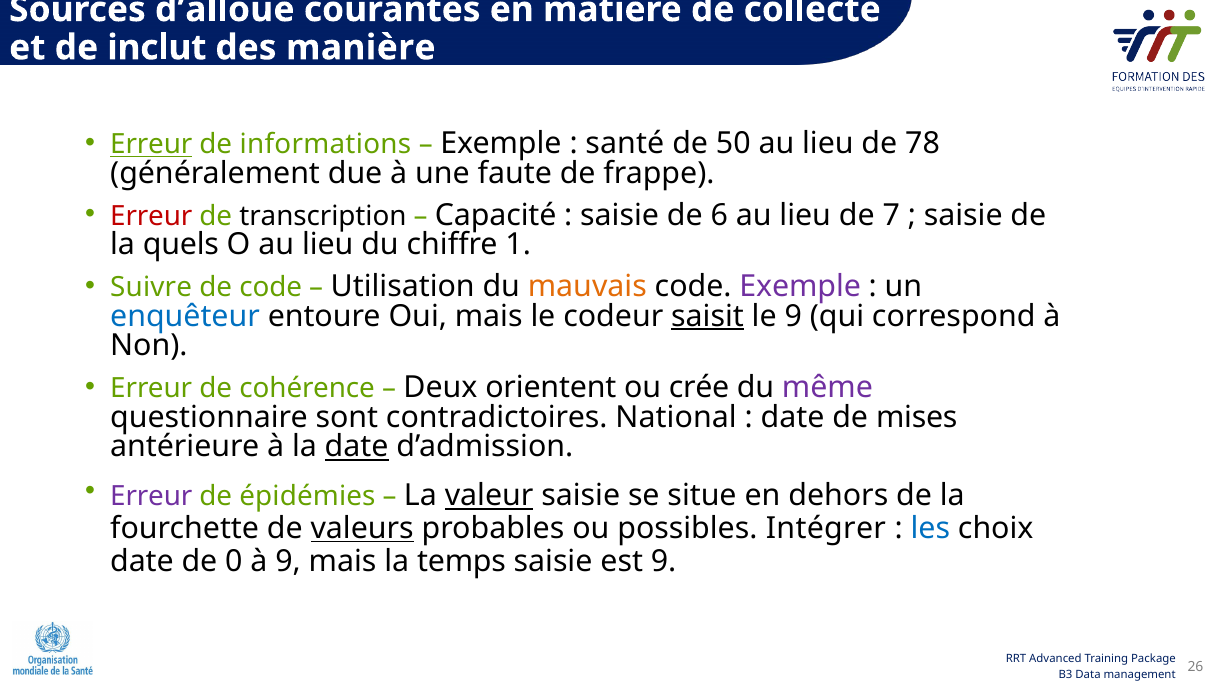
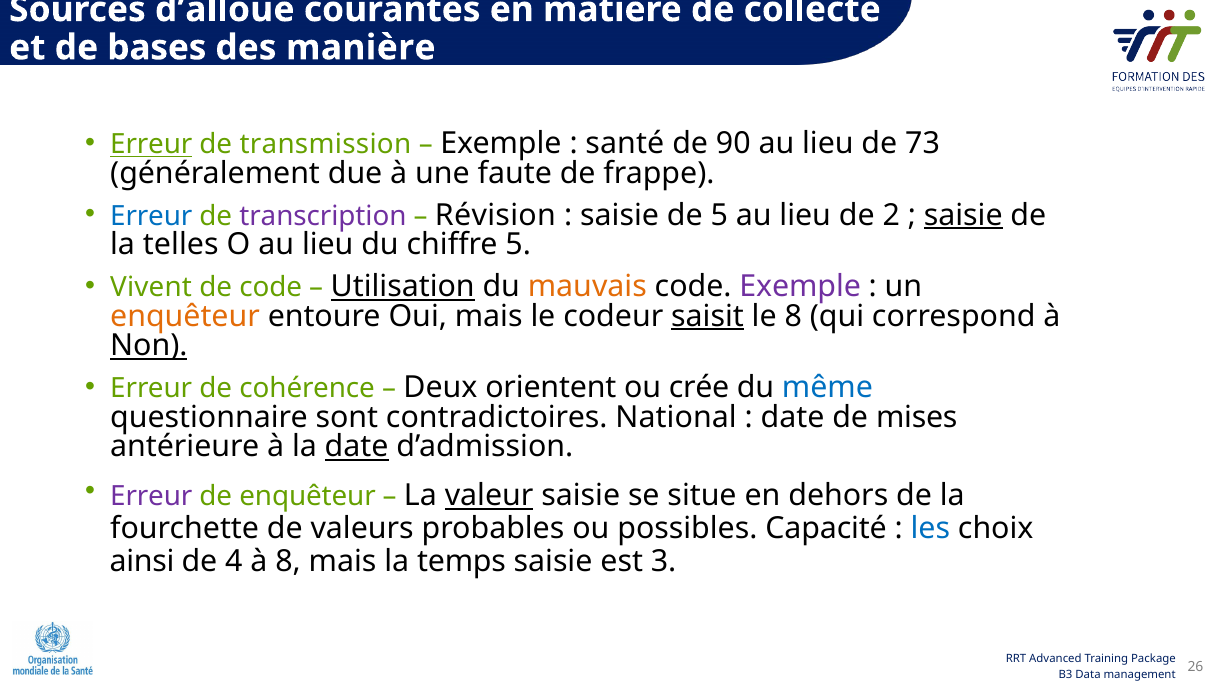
inclut: inclut -> bases
informations: informations -> transmission
50: 50 -> 90
78: 78 -> 73
Erreur at (151, 216) colour: red -> blue
transcription colour: black -> purple
Capacité: Capacité -> Révision
de 6: 6 -> 5
7: 7 -> 2
saisie at (963, 215) underline: none -> present
quels: quels -> telles
chiffre 1: 1 -> 5
Suivre: Suivre -> Vivent
Utilisation underline: none -> present
enquêteur at (185, 316) colour: blue -> orange
le 9: 9 -> 8
Non underline: none -> present
même colour: purple -> blue
de épidémies: épidémies -> enquêteur
valeurs underline: present -> none
Intégrer: Intégrer -> Capacité
date at (142, 561): date -> ainsi
0: 0 -> 4
à 9: 9 -> 8
est 9: 9 -> 3
